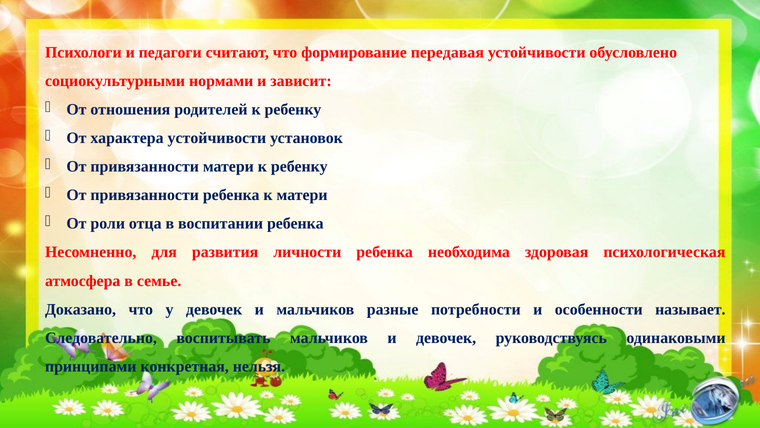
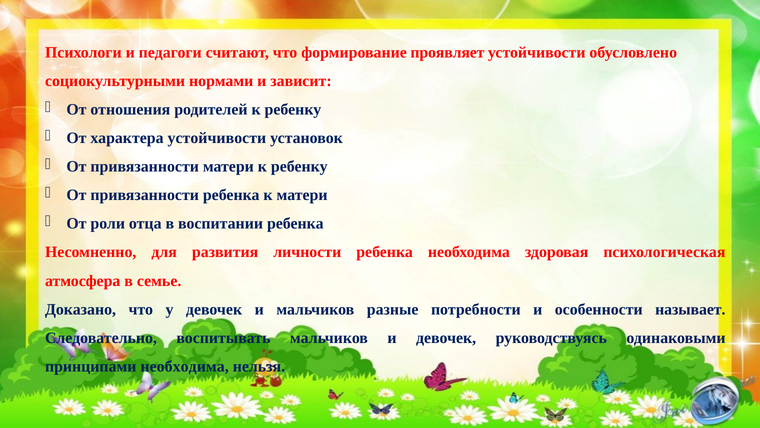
передавая: передавая -> проявляет
принципами конкретная: конкретная -> необходима
